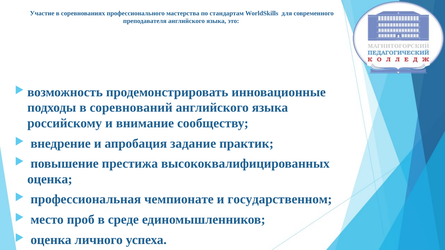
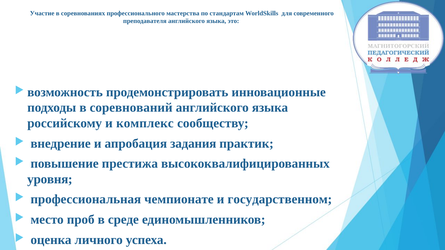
внимание: внимание -> комплекс
задание: задание -> задания
оценка at (50, 179): оценка -> уровня
